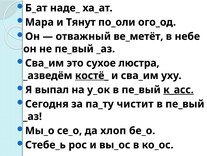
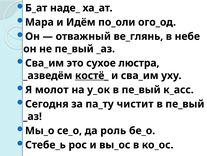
Тянут: Тянут -> Идём
ве_метёт: ве_метёт -> ве_глянь
выпал: выпал -> молот
к_асс underline: present -> none
хлоп: хлоп -> роль
